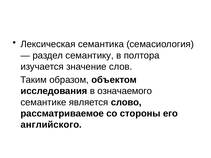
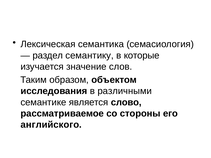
полтора: полтора -> которые
означаемого: означаемого -> различными
